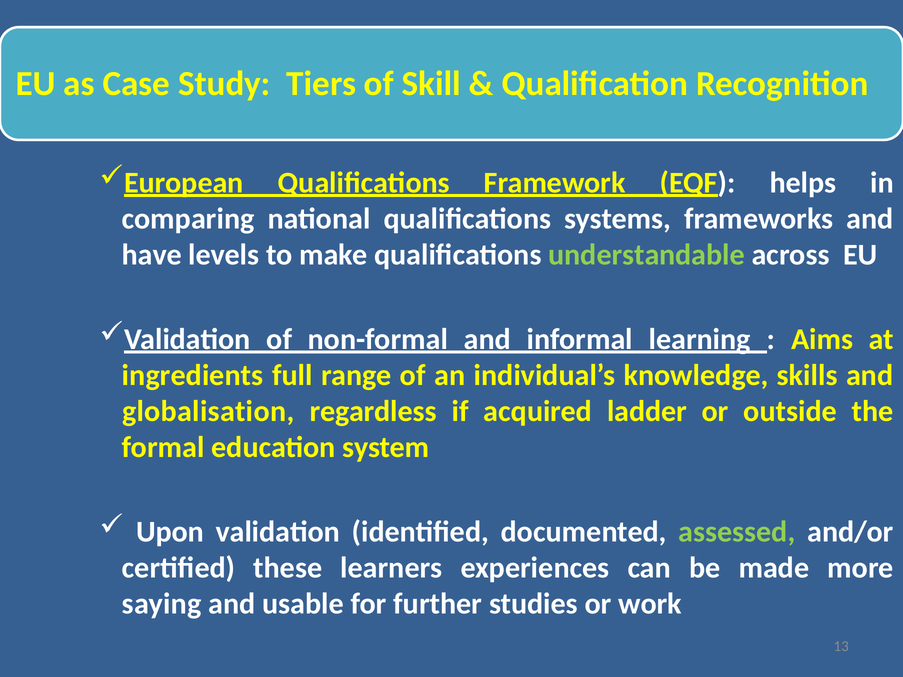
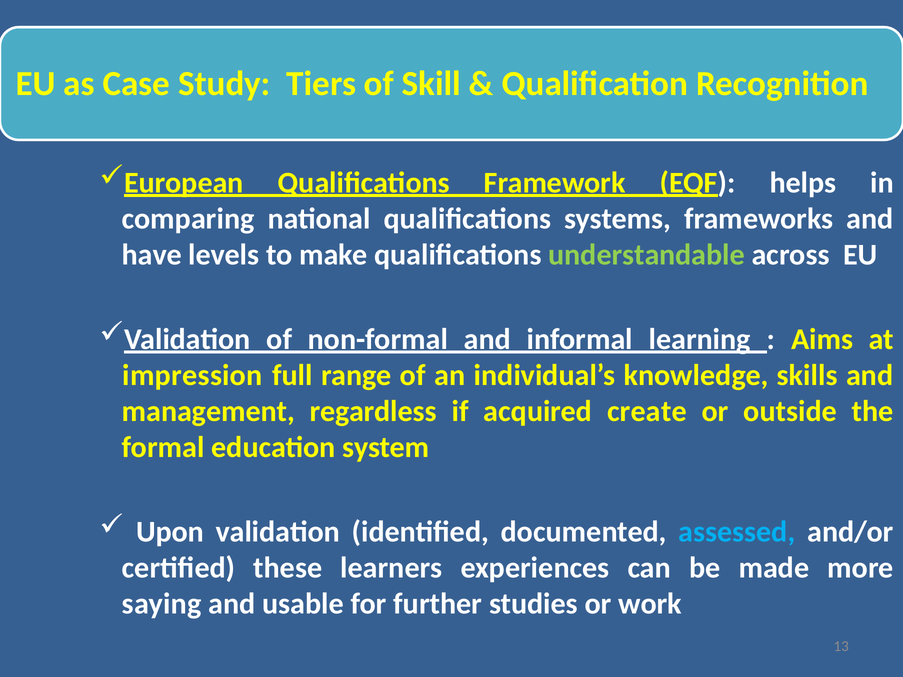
ingredients: ingredients -> impression
globalisation: globalisation -> management
ladder: ladder -> create
assessed colour: light green -> light blue
